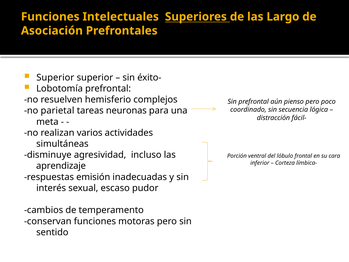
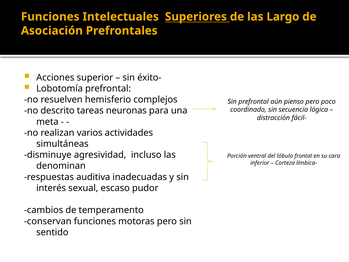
Superior at (55, 77): Superior -> Acciones
parietal: parietal -> descrito
aprendizaje: aprendizaje -> denominan
emisión: emisión -> auditiva
